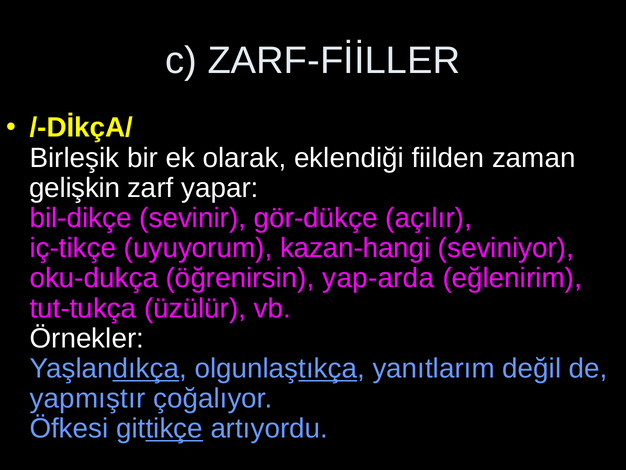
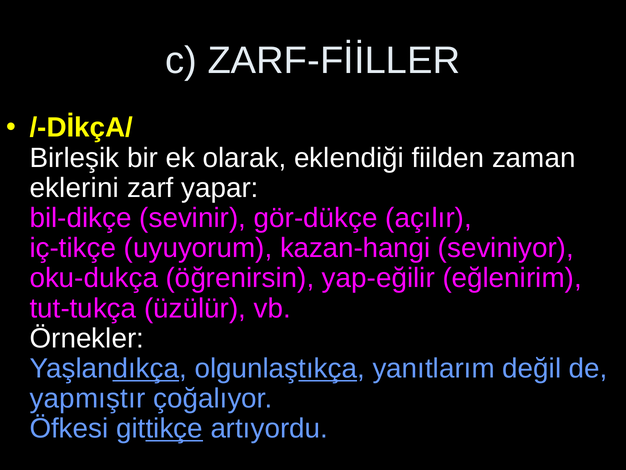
gelişkin: gelişkin -> eklerini
yap-arda: yap-arda -> yap-eğilir
